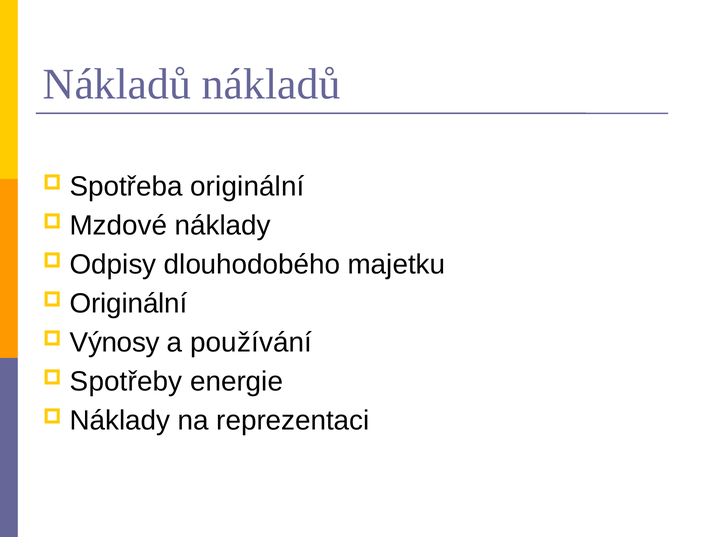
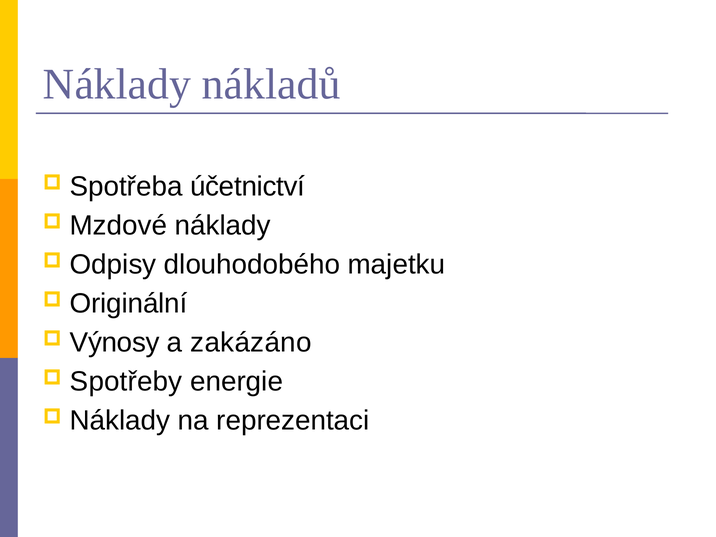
Nákladů at (117, 84): Nákladů -> Náklady
Spotřeba originální: originální -> účetnictví
používání: používání -> zakázáno
